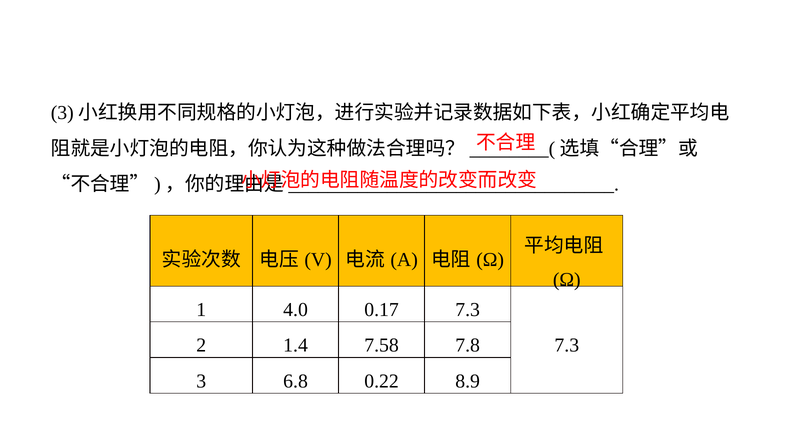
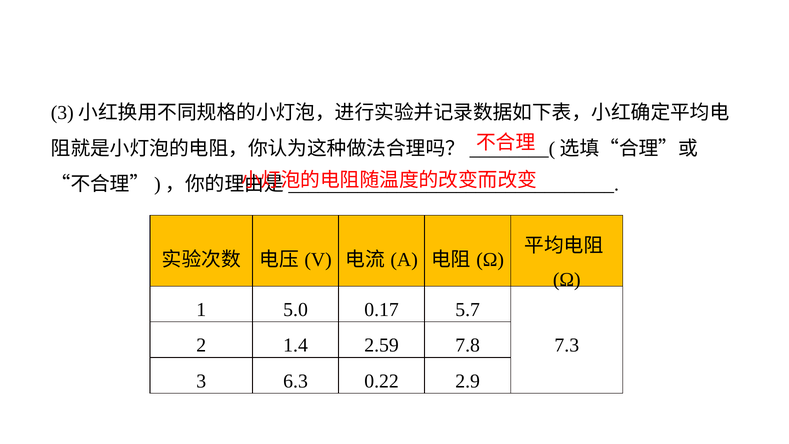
4.0: 4.0 -> 5.0
0.17 7.3: 7.3 -> 5.7
7.58: 7.58 -> 2.59
6.8: 6.8 -> 6.3
8.9: 8.9 -> 2.9
